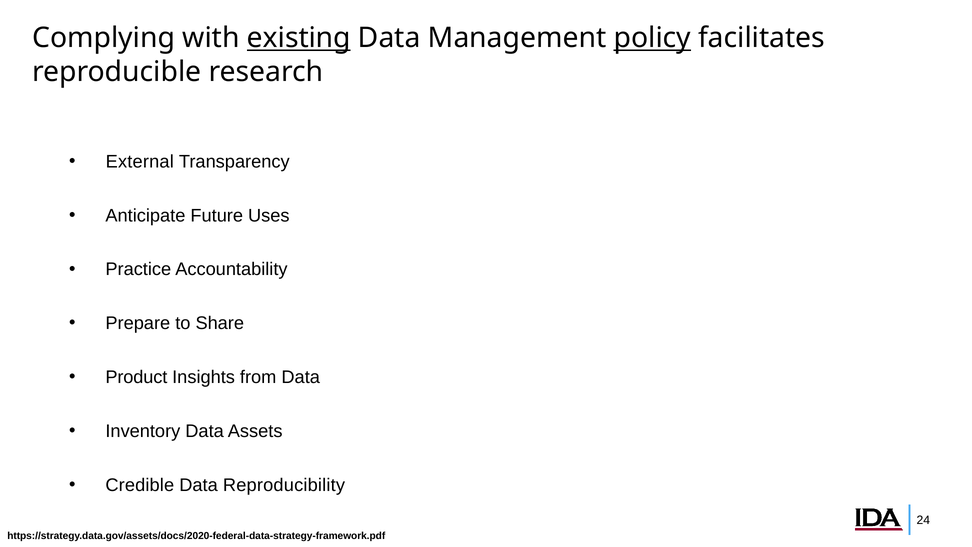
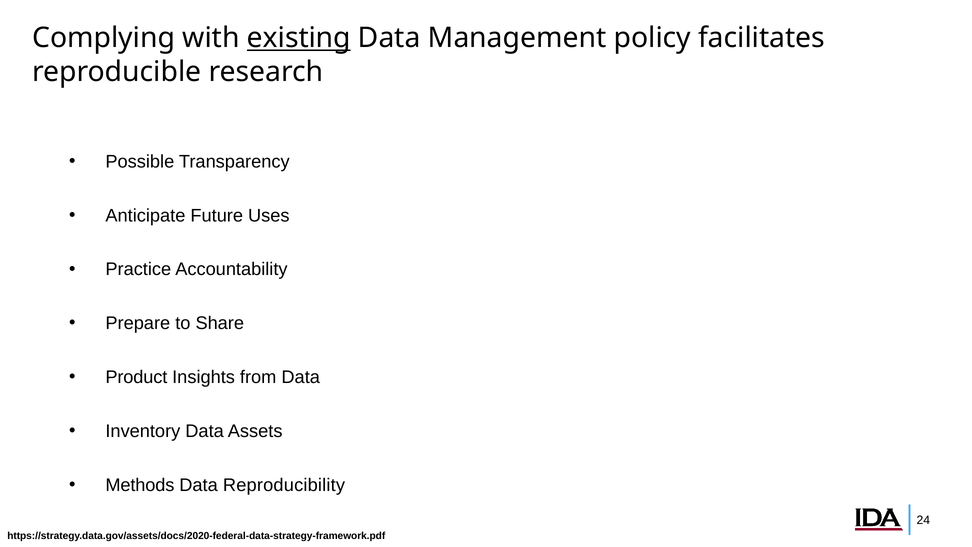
policy underline: present -> none
External: External -> Possible
Credible: Credible -> Methods
